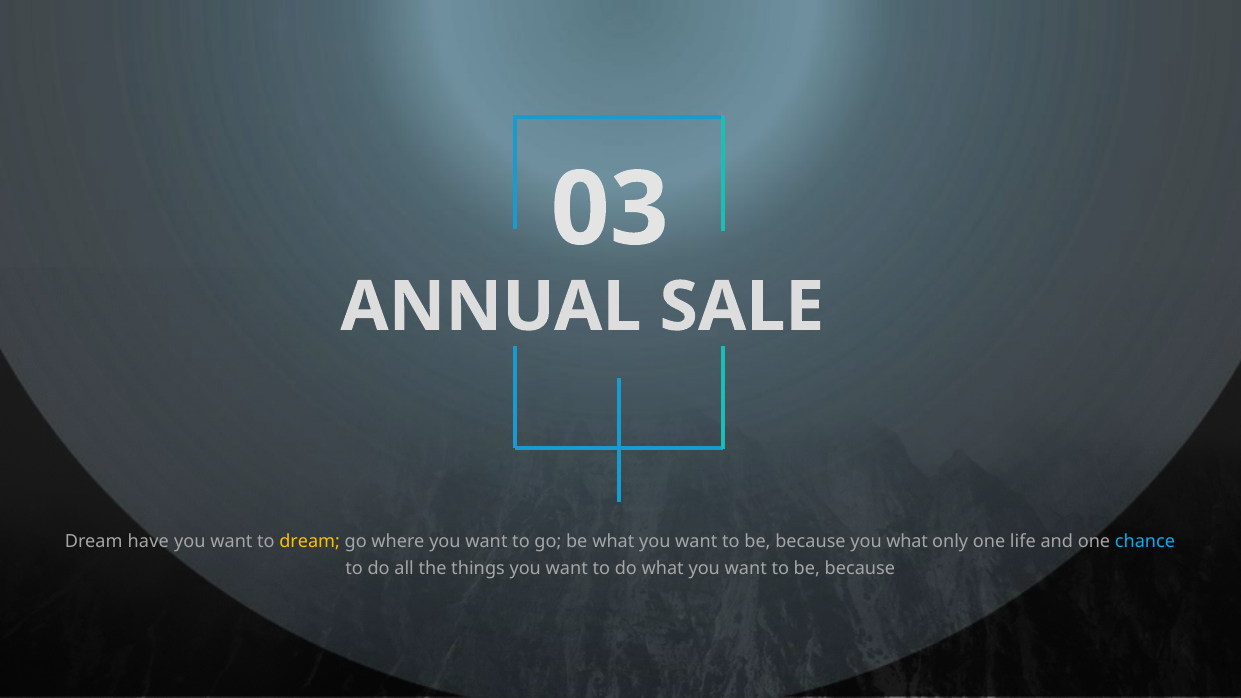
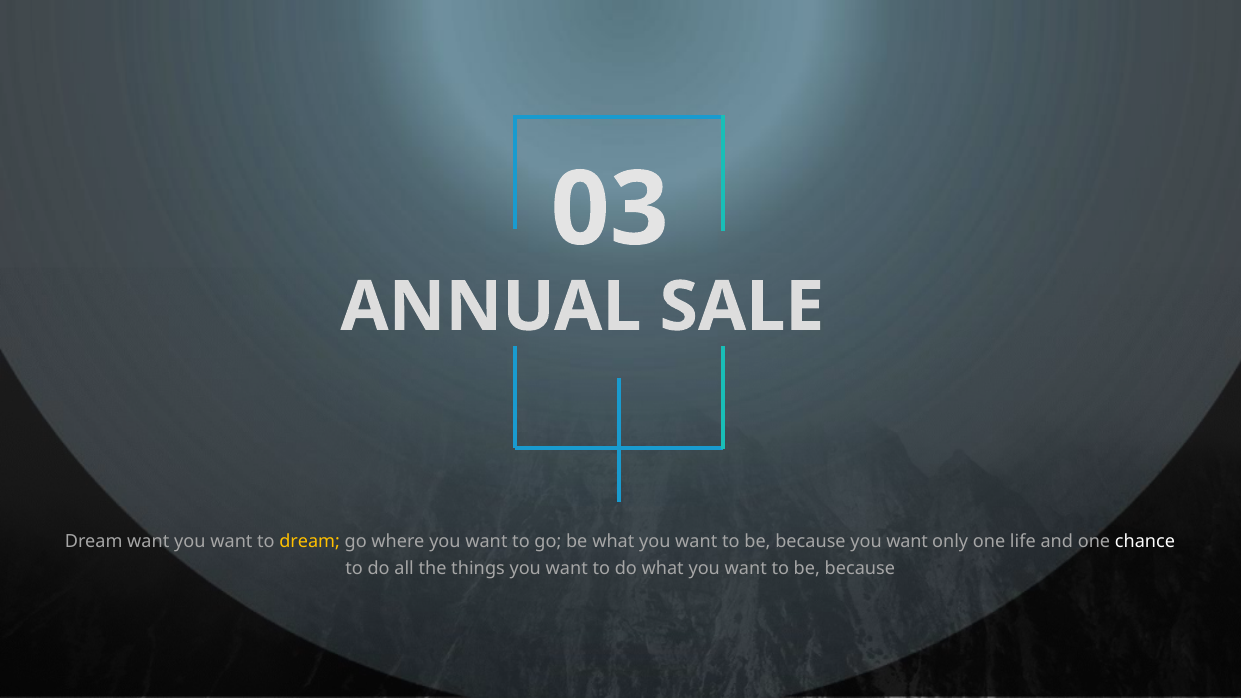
Dream have: have -> want
because you what: what -> want
chance colour: light blue -> white
